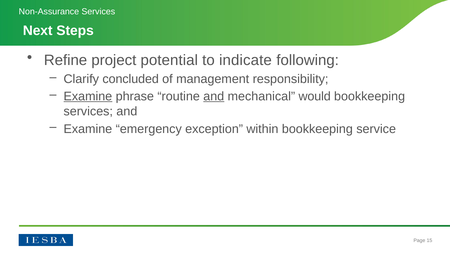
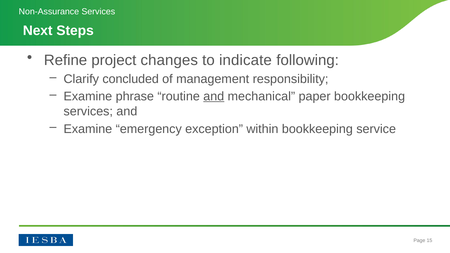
potential: potential -> changes
Examine at (88, 96) underline: present -> none
would: would -> paper
